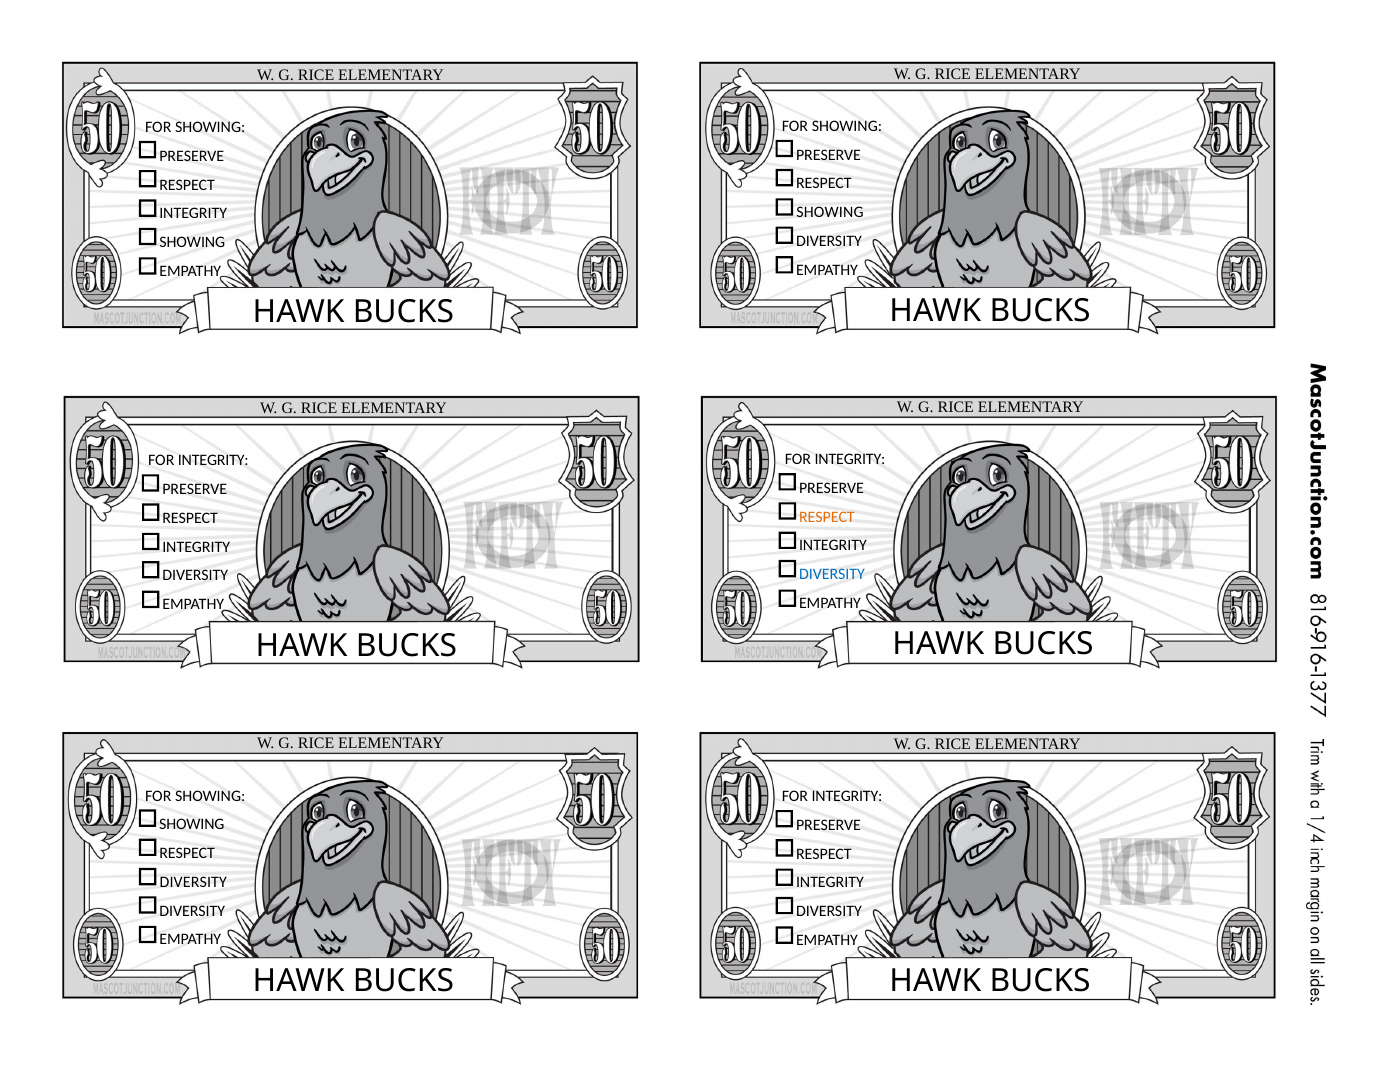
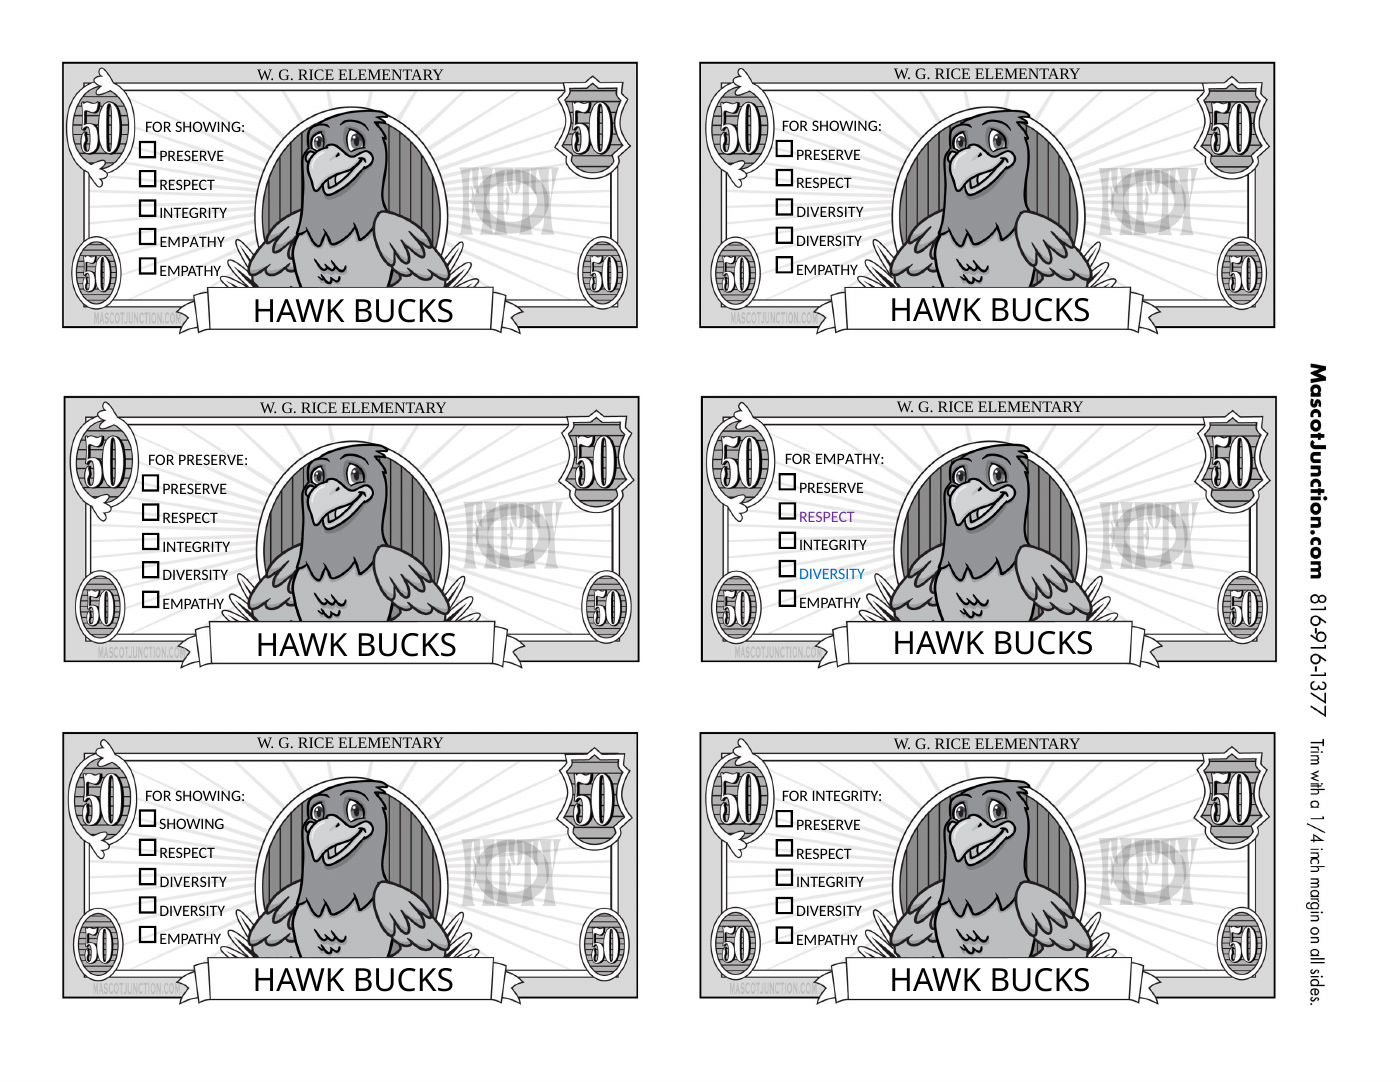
SHOWING at (830, 212): SHOWING -> DIVERSITY
SHOWING at (192, 242): SHOWING -> EMPATHY
INTEGRITY at (850, 459): INTEGRITY -> EMPATHY
INTEGRITY at (213, 461): INTEGRITY -> PRESERVE
RESPECT at (827, 517) colour: orange -> purple
